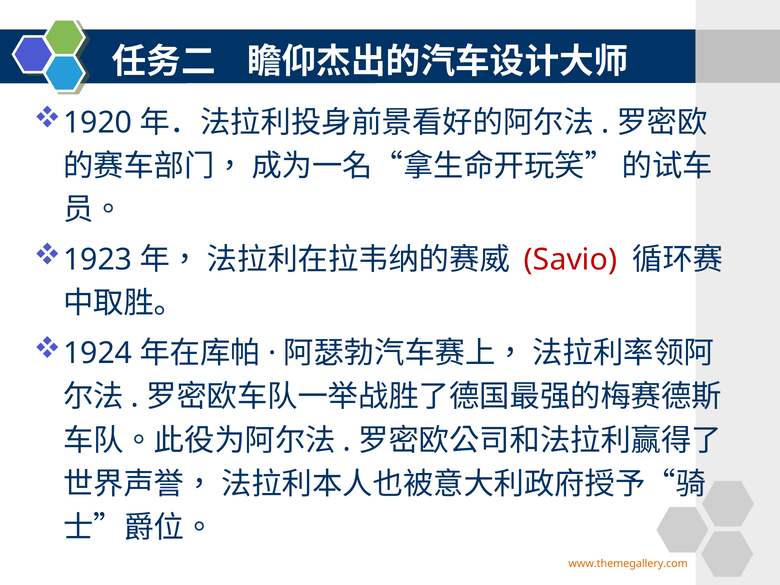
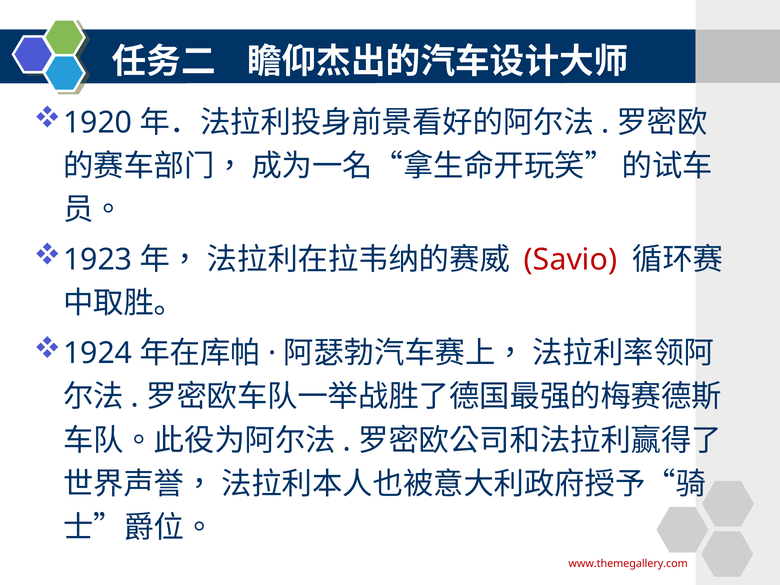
www.themegallery.com colour: orange -> red
